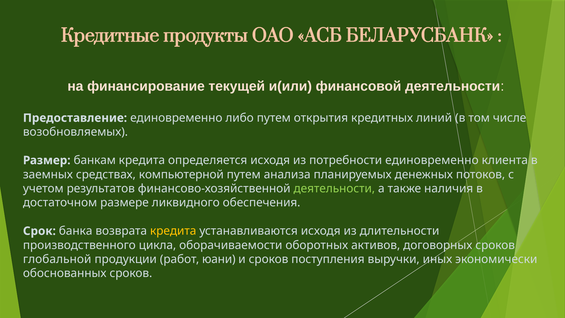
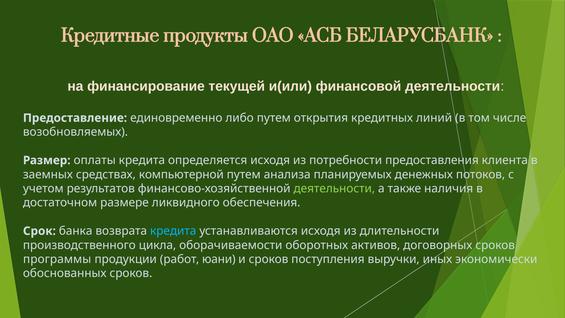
банкам: банкам -> оплаты
потребности единовременно: единовременно -> предоставления
кредита at (173, 231) colour: yellow -> light blue
глобальной: глобальной -> программы
